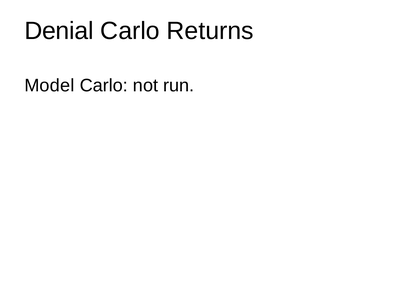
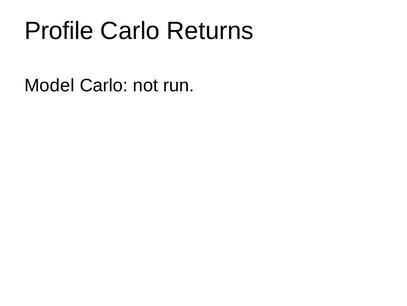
Denial: Denial -> Profile
